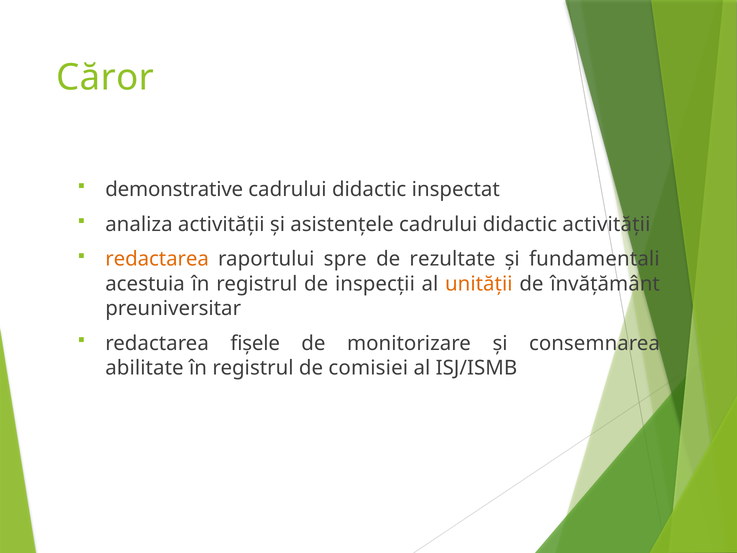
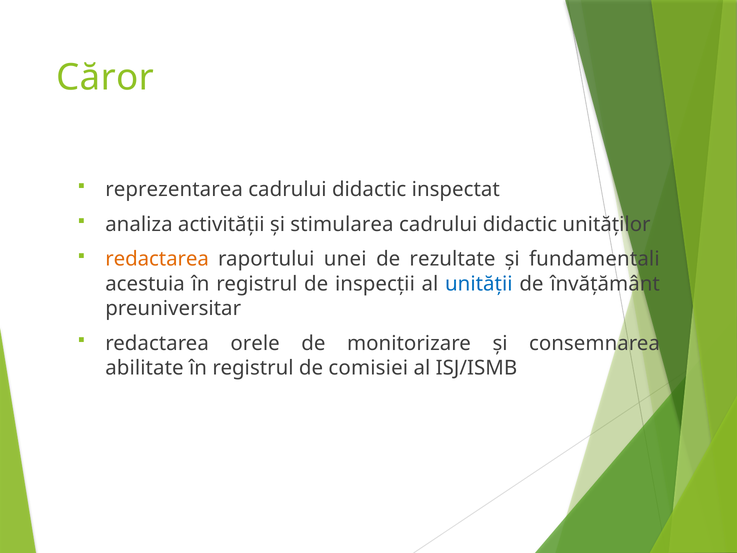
demonstrative: demonstrative -> reprezentarea
asistențele: asistențele -> stimularea
didactic activității: activității -> unităților
spre: spre -> unei
unității colour: orange -> blue
fișele: fișele -> orele
